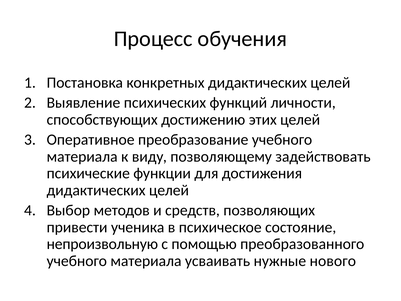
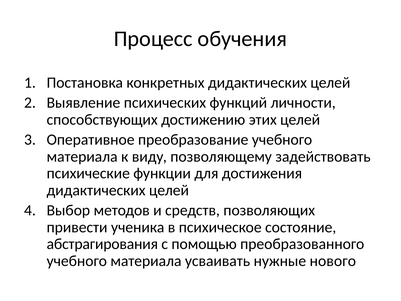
непроизвольную: непроизвольную -> абстрагирования
